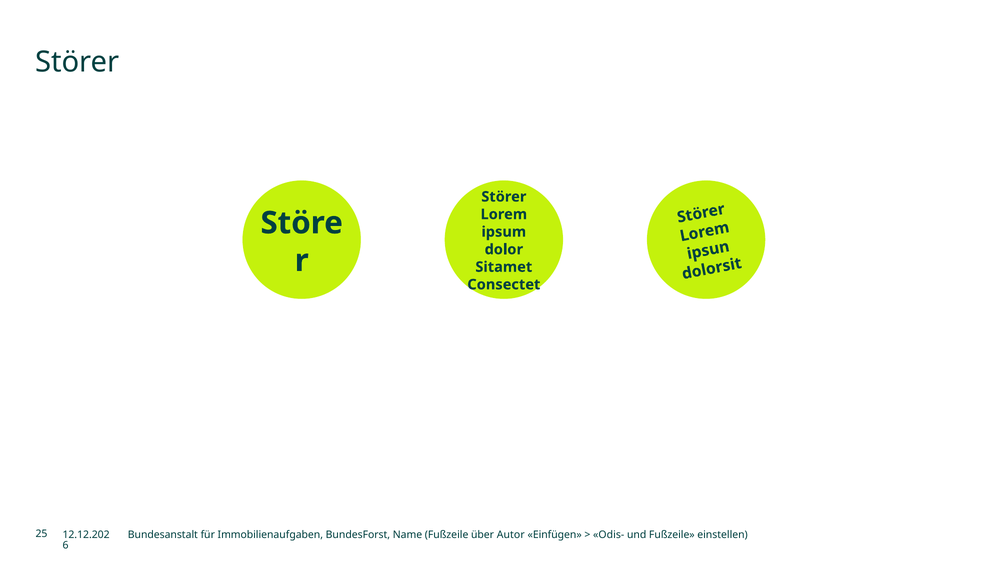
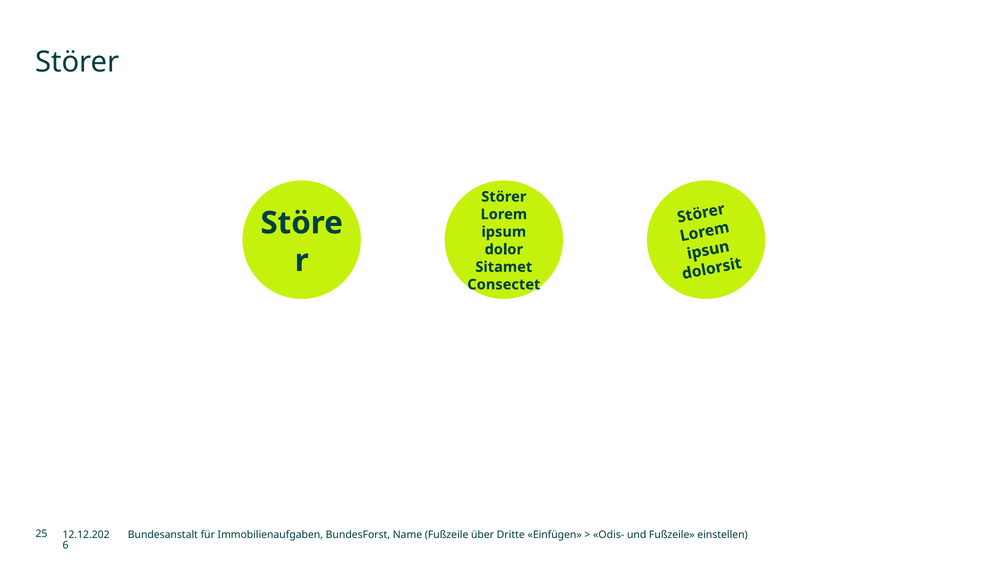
Autor: Autor -> Dritte
